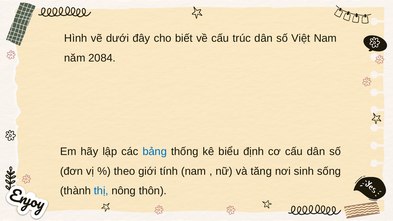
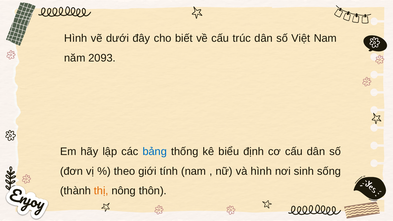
2084: 2084 -> 2093
và tăng: tăng -> hình
thị colour: blue -> orange
